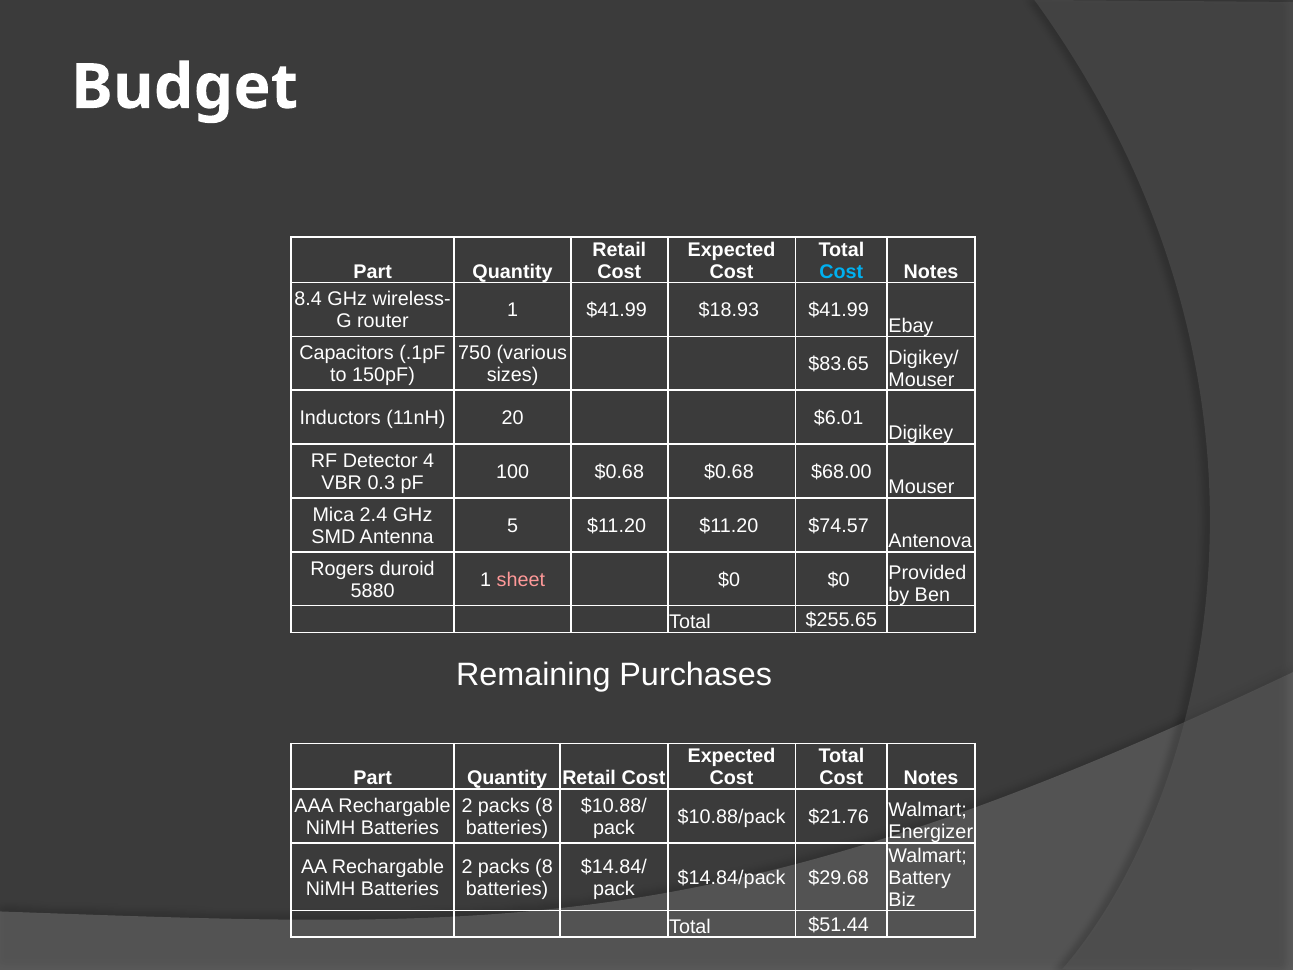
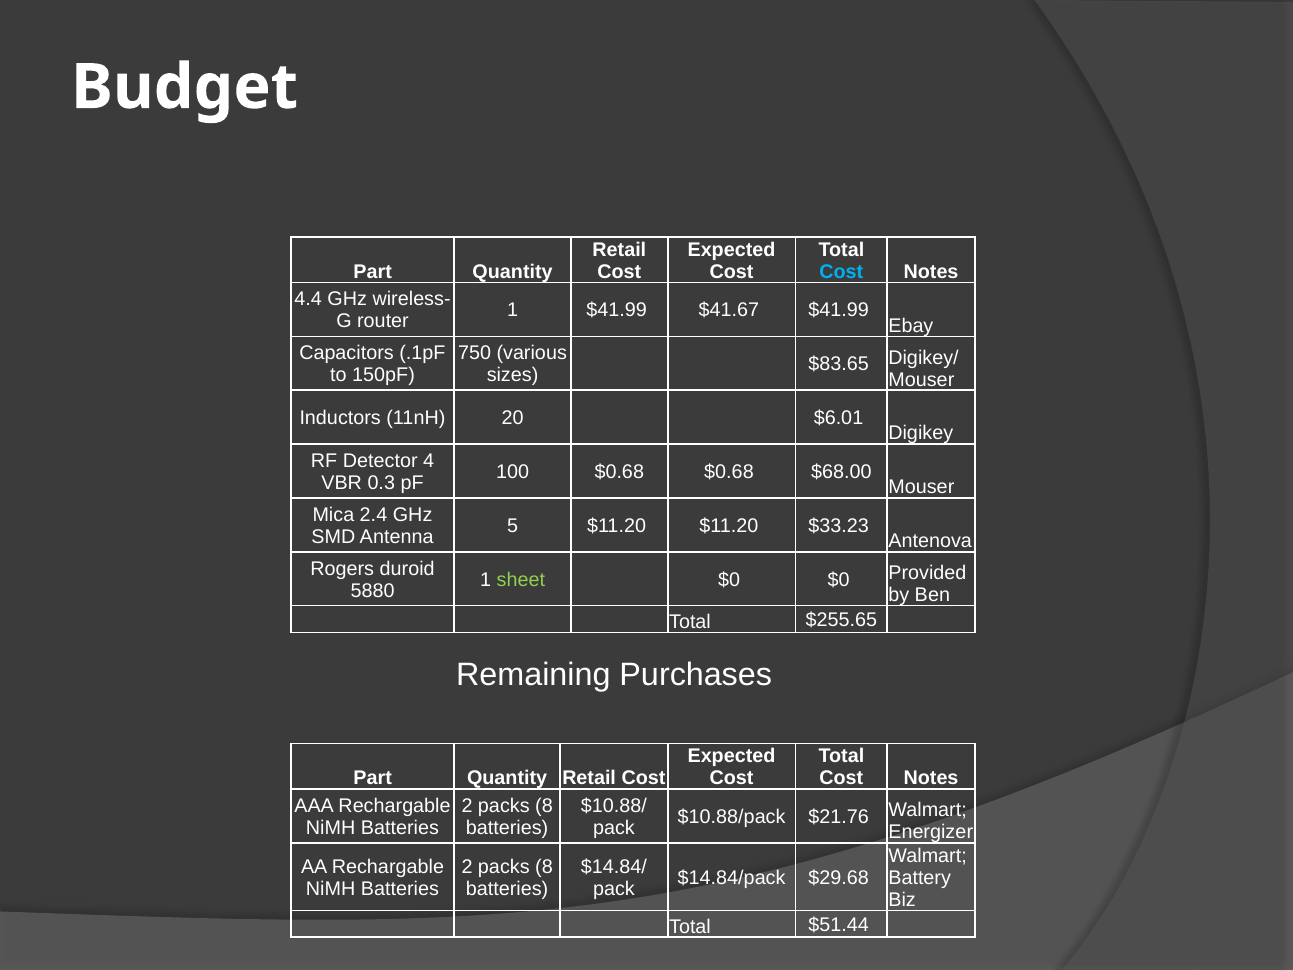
8.4: 8.4 -> 4.4
$18.93: $18.93 -> $41.67
$74.57: $74.57 -> $33.23
sheet colour: pink -> light green
